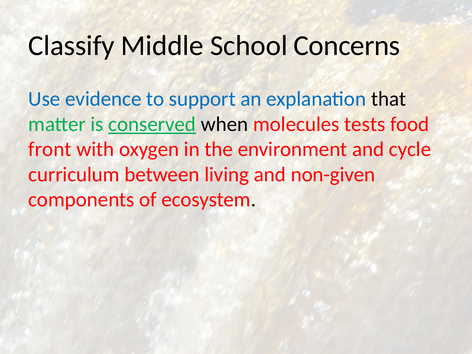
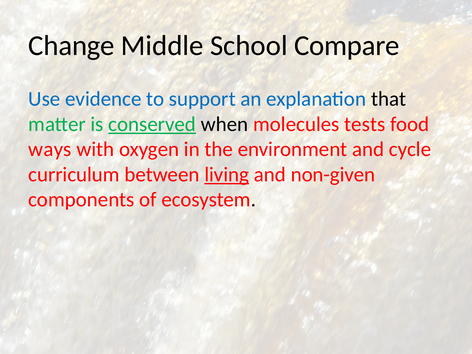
Classify: Classify -> Change
Concerns: Concerns -> Compare
front: front -> ways
living underline: none -> present
